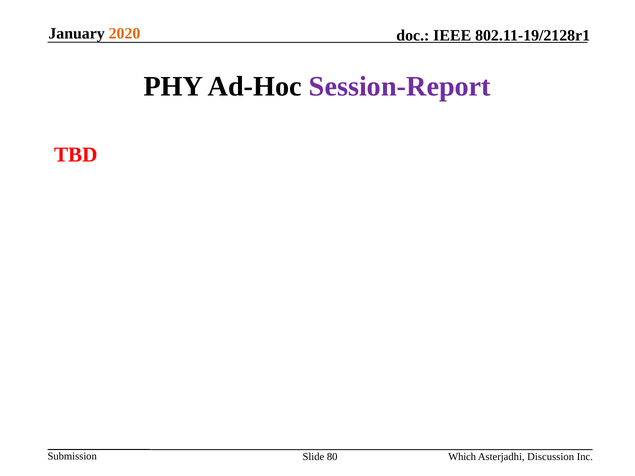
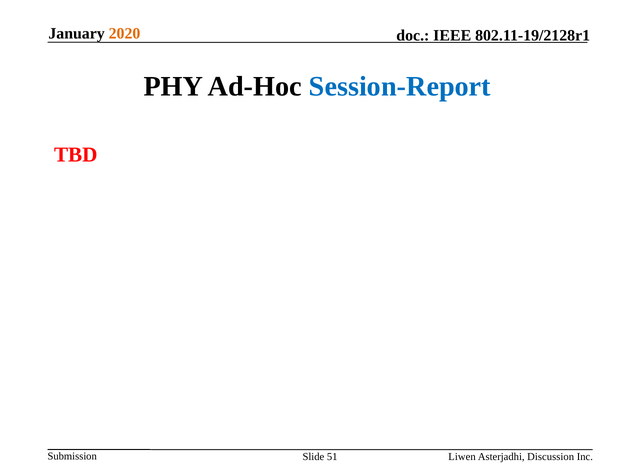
Session-Report colour: purple -> blue
80: 80 -> 51
Which: Which -> Liwen
